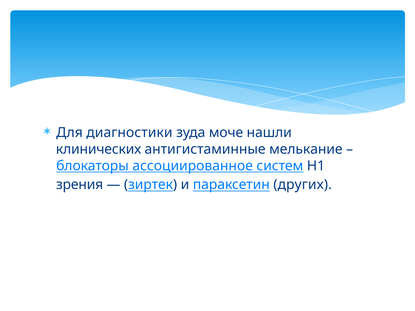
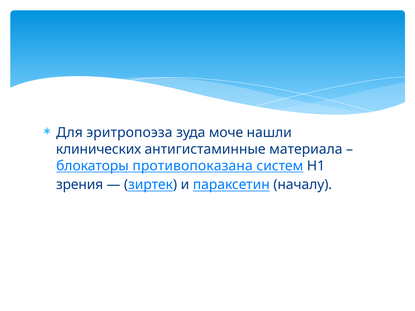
диагностики: диагностики -> эритропоэза
мелькание: мелькание -> материала
ассоциированное: ассоциированное -> противопоказана
других: других -> началу
